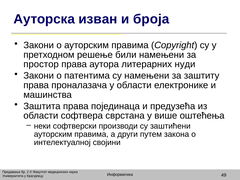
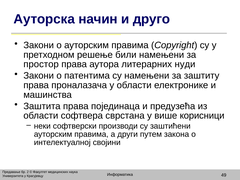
изван: изван -> начин
броја: броја -> друго
оштећења: оштећења -> корисници
